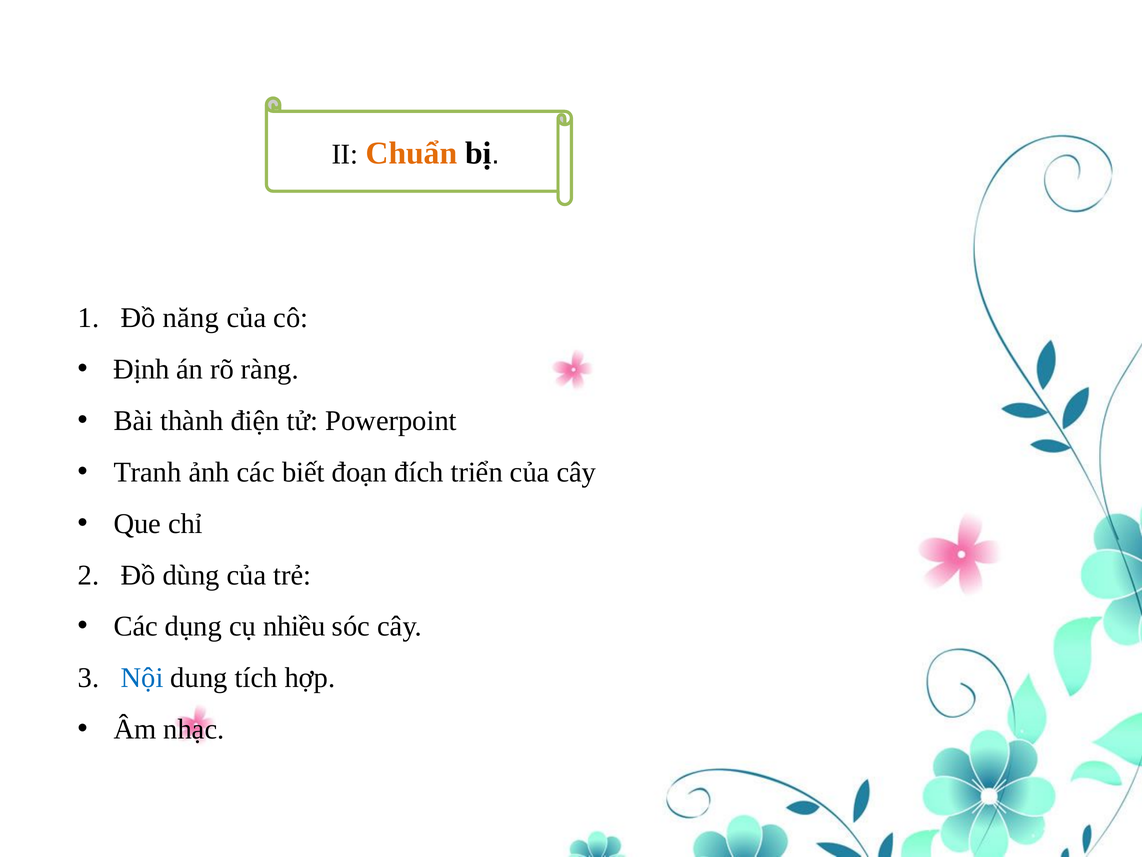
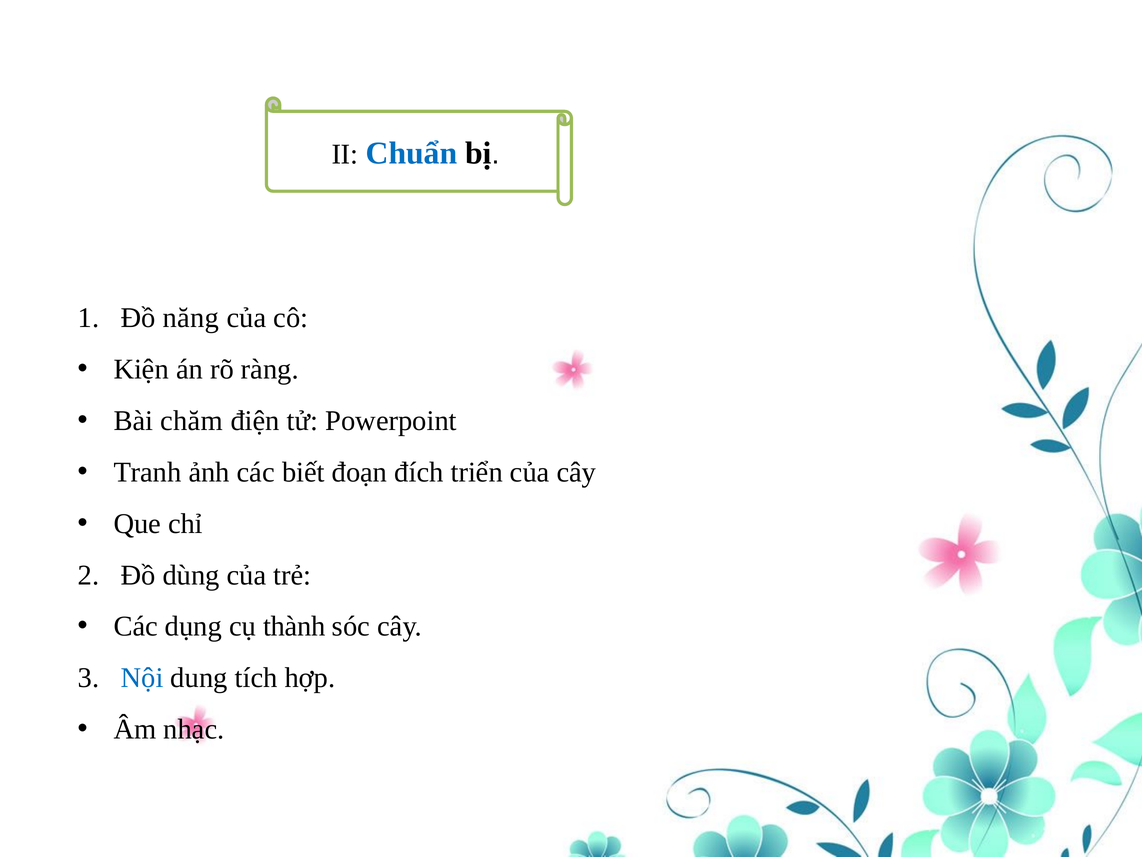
Chuẩn colour: orange -> blue
Định: Định -> Kiện
thành: thành -> chăm
nhiều: nhiều -> thành
